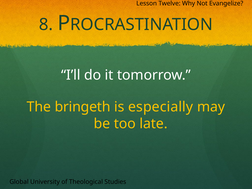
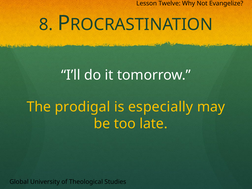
bringeth: bringeth -> prodigal
